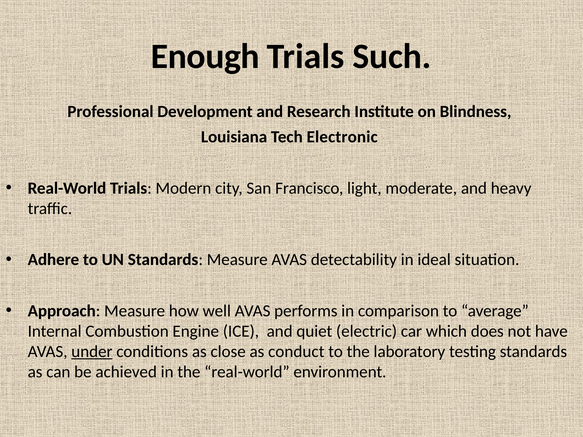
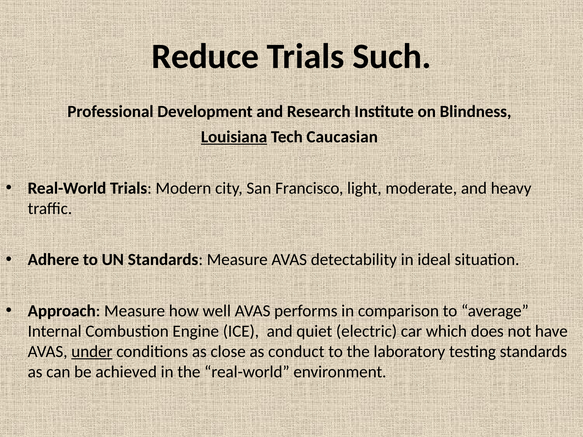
Enough: Enough -> Reduce
Louisiana underline: none -> present
Electronic: Electronic -> Caucasian
